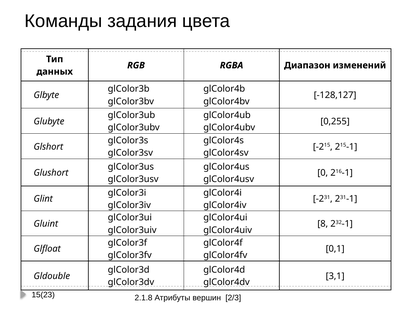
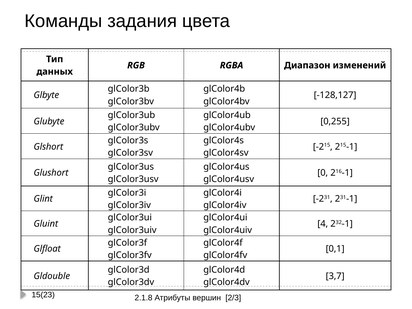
8: 8 -> 4
3,1: 3,1 -> 3,7
